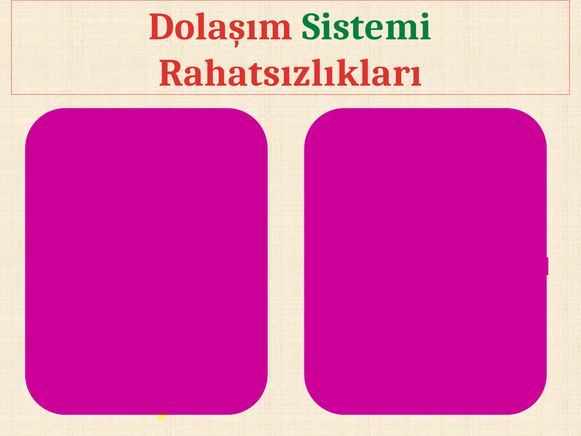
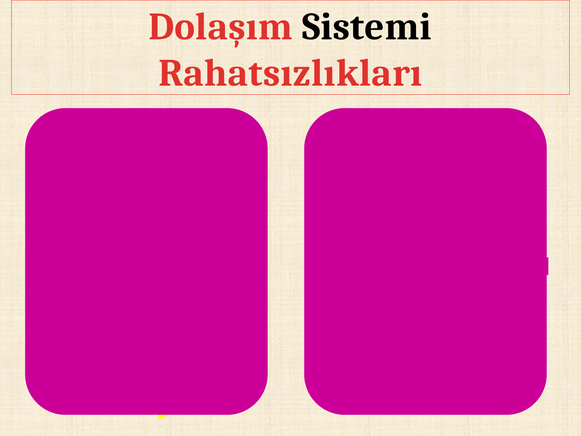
Sistemi colour: green -> black
